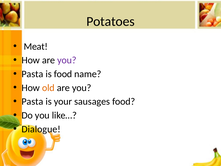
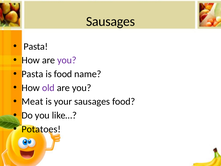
Potatoes at (110, 21): Potatoes -> Sausages
Meat at (36, 46): Meat -> Pasta
old colour: orange -> purple
Pasta at (32, 101): Pasta -> Meat
Dialogue: Dialogue -> Potatoes
